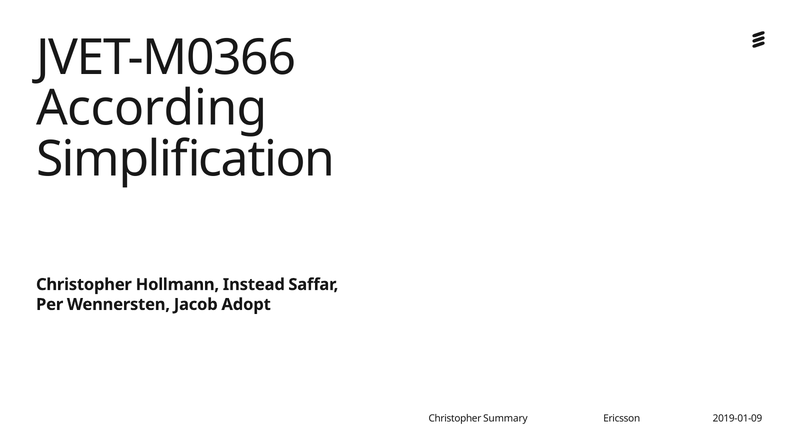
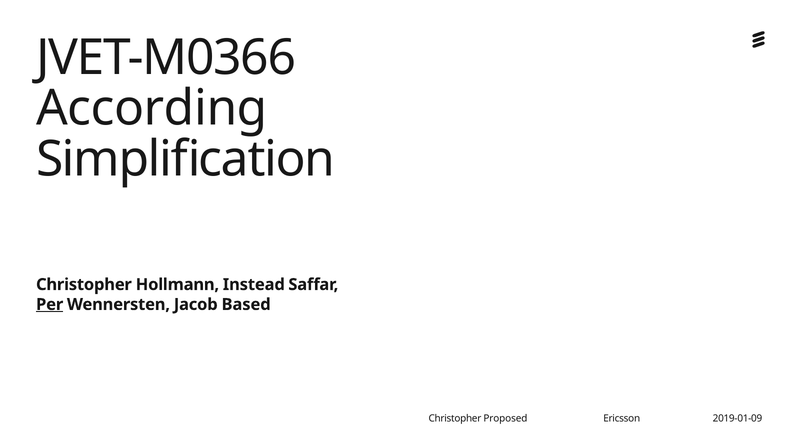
Per underline: none -> present
Adopt: Adopt -> Based
Summary: Summary -> Proposed
